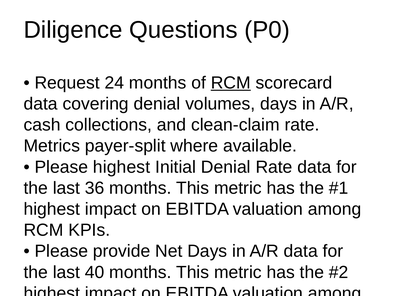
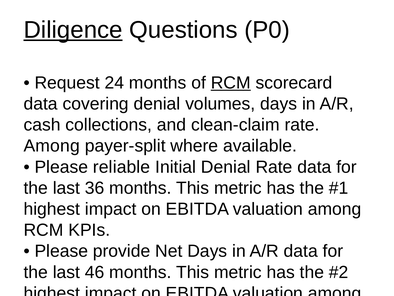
Diligence underline: none -> present
Metrics at (52, 146): Metrics -> Among
Please highest: highest -> reliable
40: 40 -> 46
